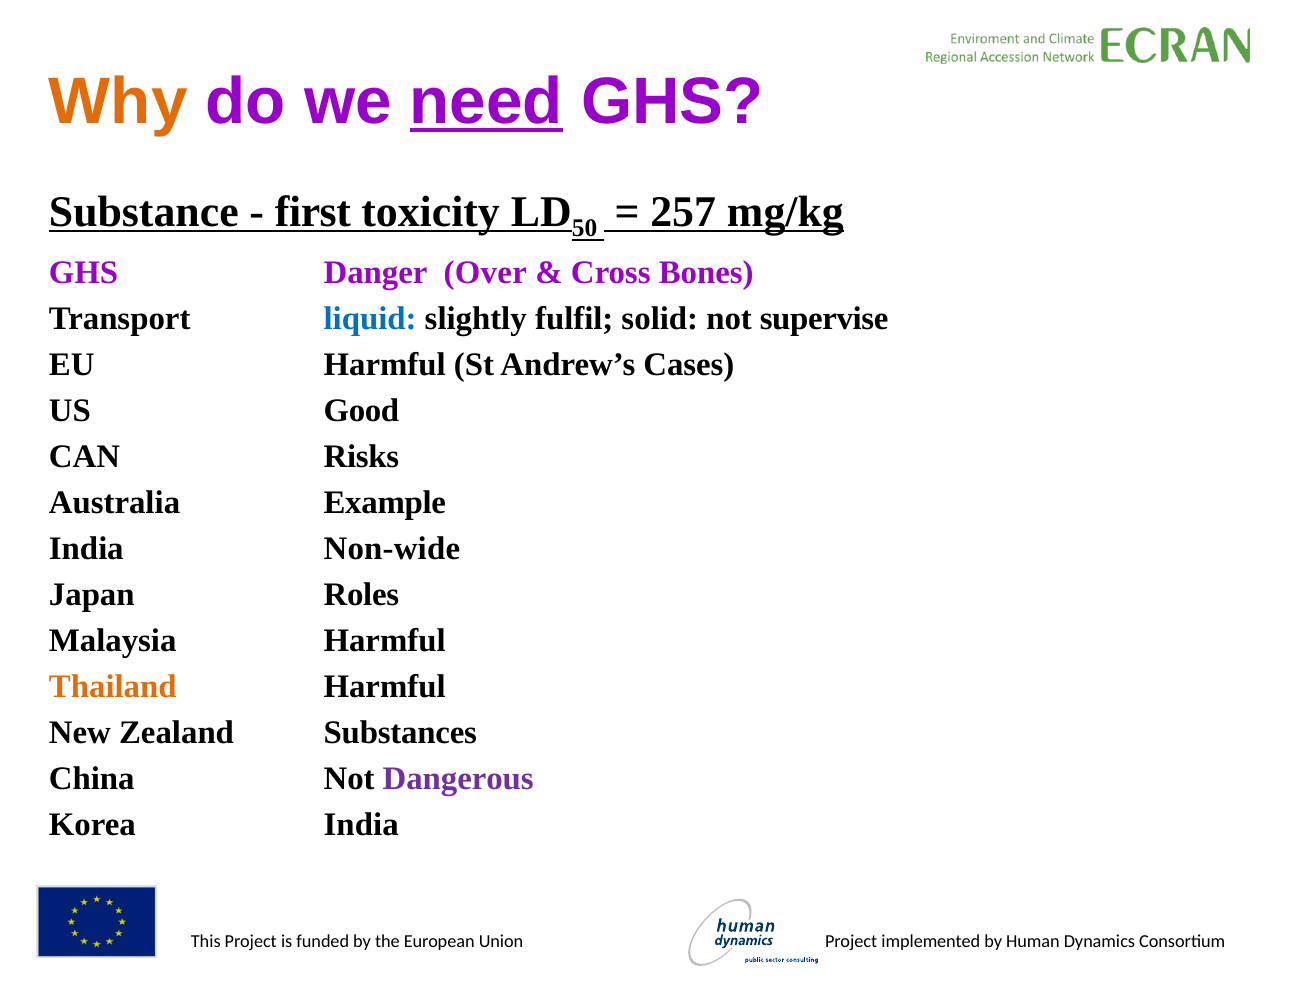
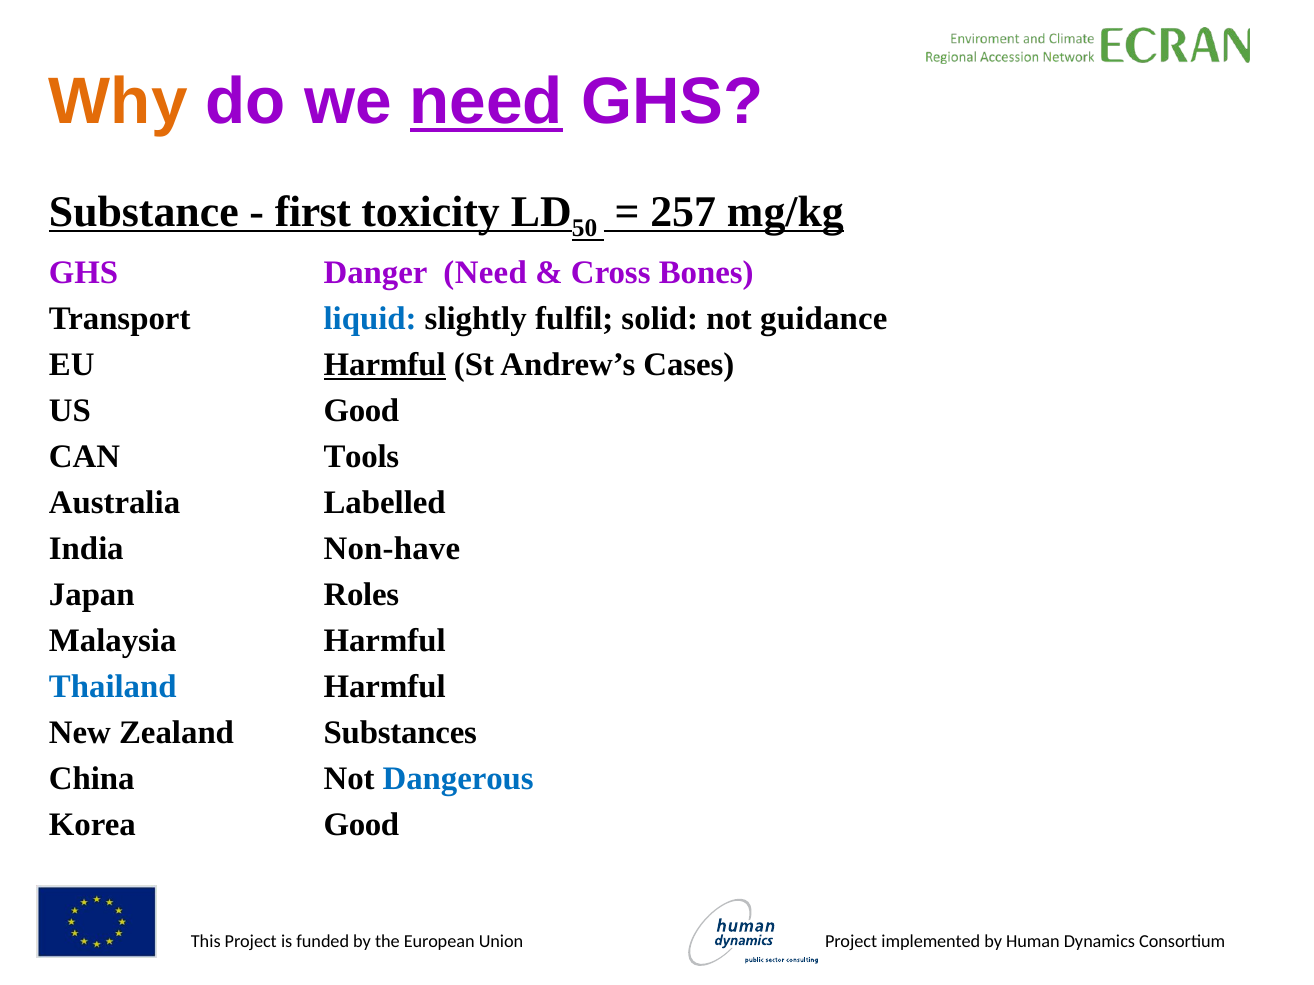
Danger Over: Over -> Need
supervise: supervise -> guidance
Harmful at (385, 365) underline: none -> present
Risks: Risks -> Tools
Example: Example -> Labelled
Non-wide: Non-wide -> Non-have
Thailand colour: orange -> blue
Dangerous colour: purple -> blue
Korea India: India -> Good
